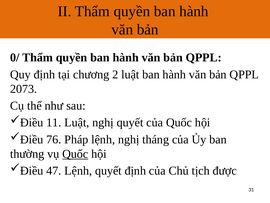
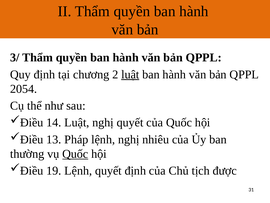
0/: 0/ -> 3/
luật at (130, 74) underline: none -> present
2073: 2073 -> 2054
11: 11 -> 14
76: 76 -> 13
tháng: tháng -> nhiêu
47: 47 -> 19
